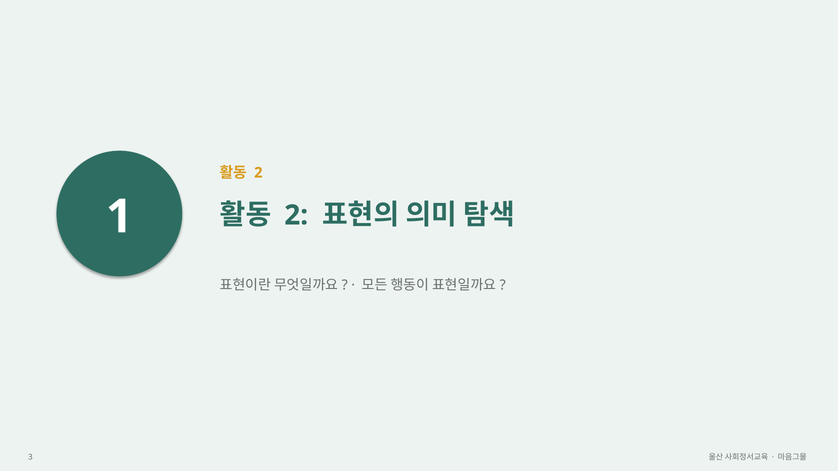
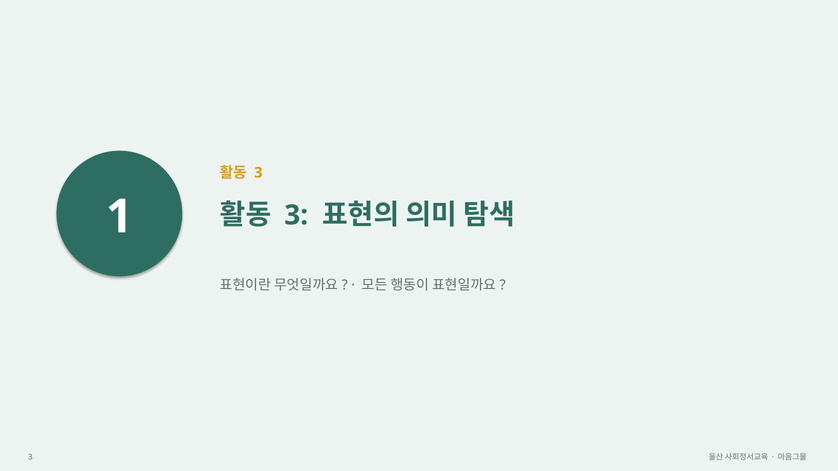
2 at (258, 173): 2 -> 3
2 at (296, 215): 2 -> 3
